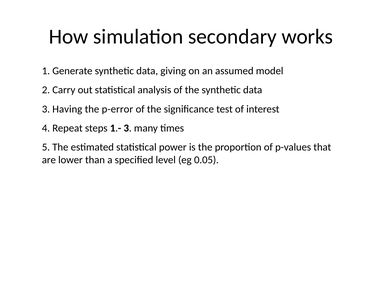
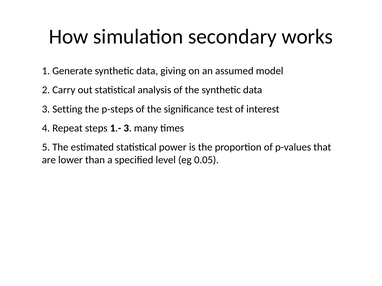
Having: Having -> Setting
p-error: p-error -> p-steps
